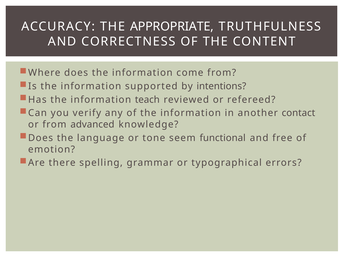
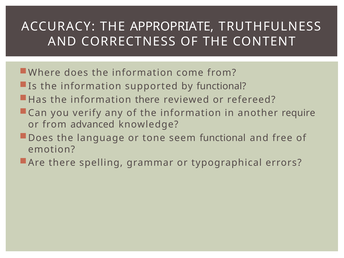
by intentions: intentions -> functional
information teach: teach -> there
contact: contact -> require
